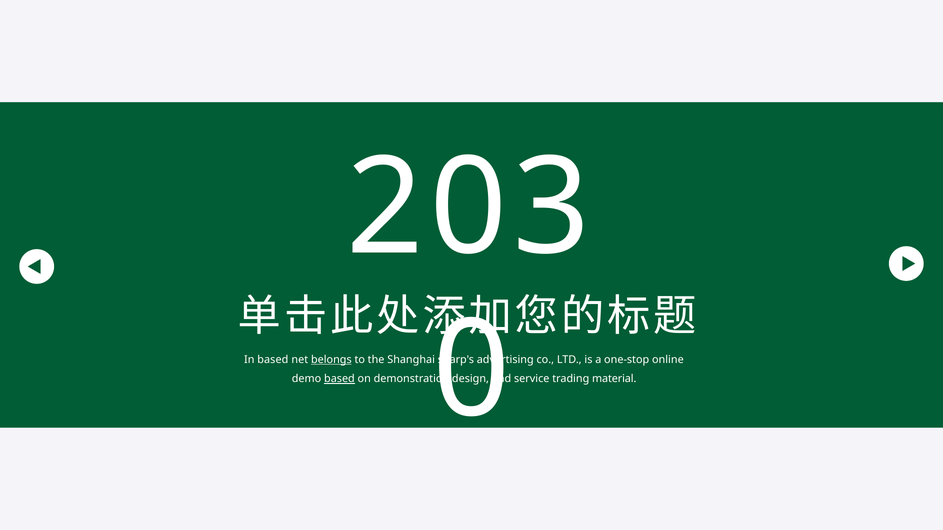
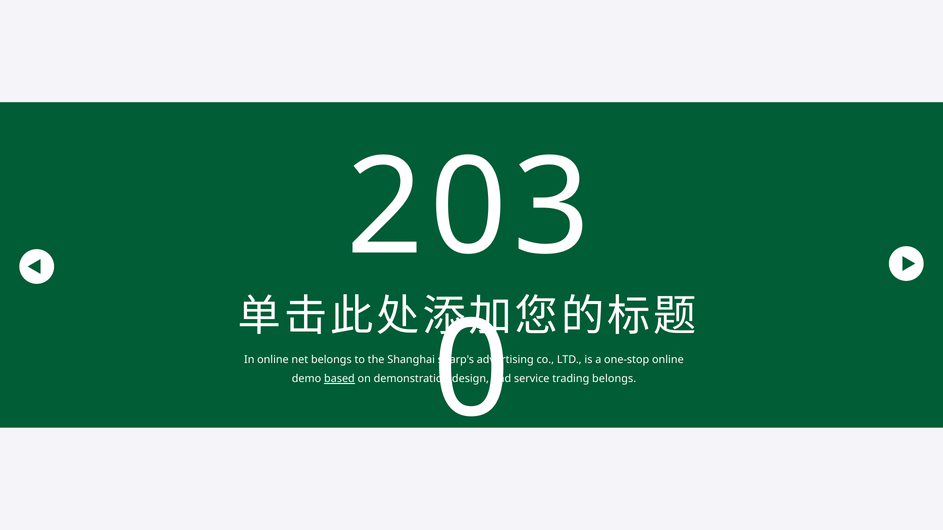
In based: based -> online
belongs at (331, 360) underline: present -> none
trading material: material -> belongs
